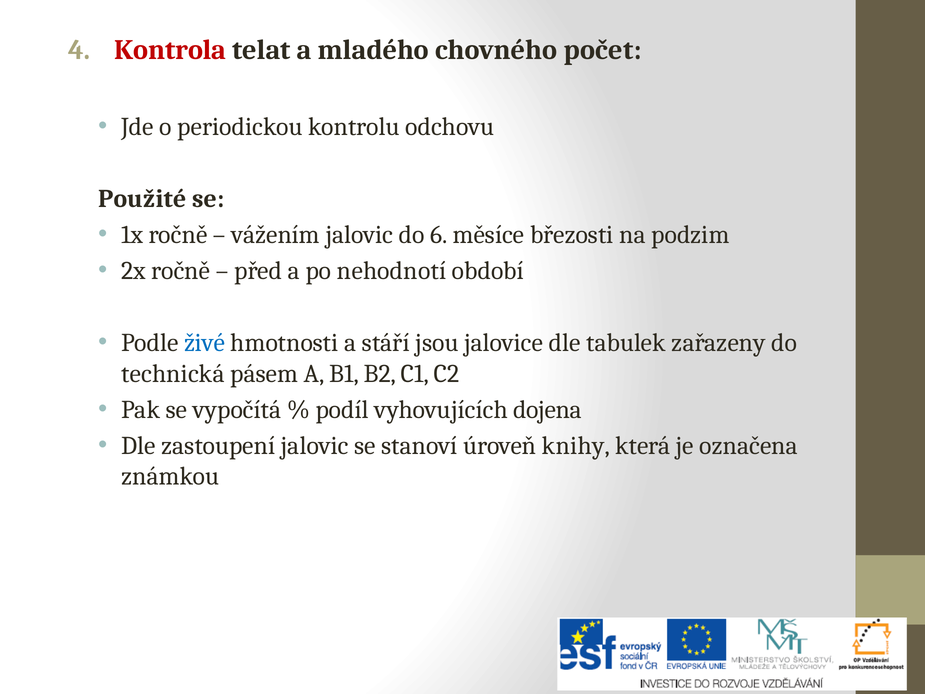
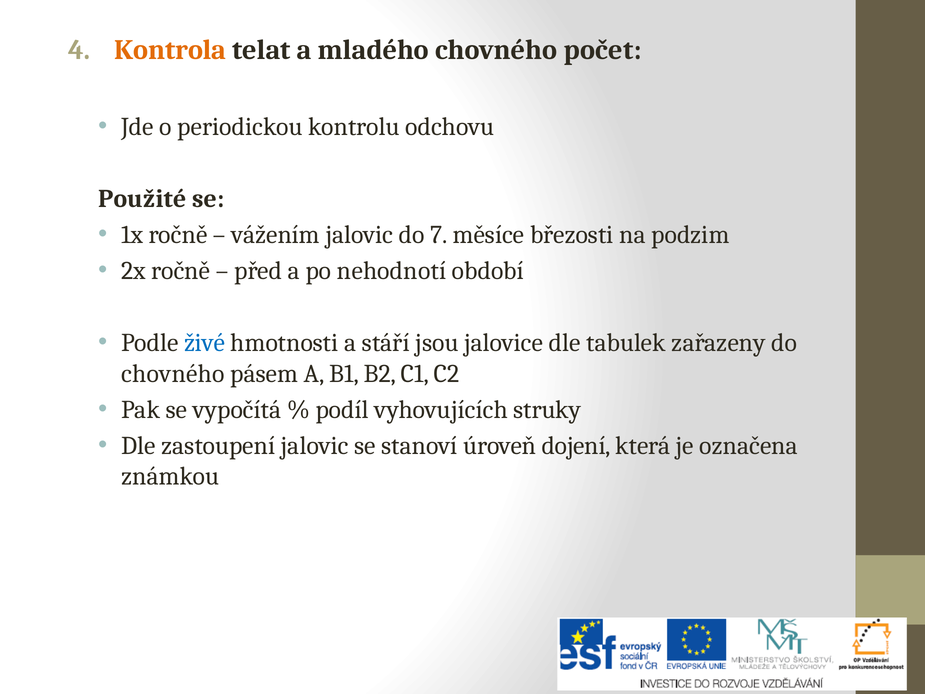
Kontrola colour: red -> orange
6: 6 -> 7
technická at (173, 374): technická -> chovného
dojena: dojena -> struky
knihy: knihy -> dojení
